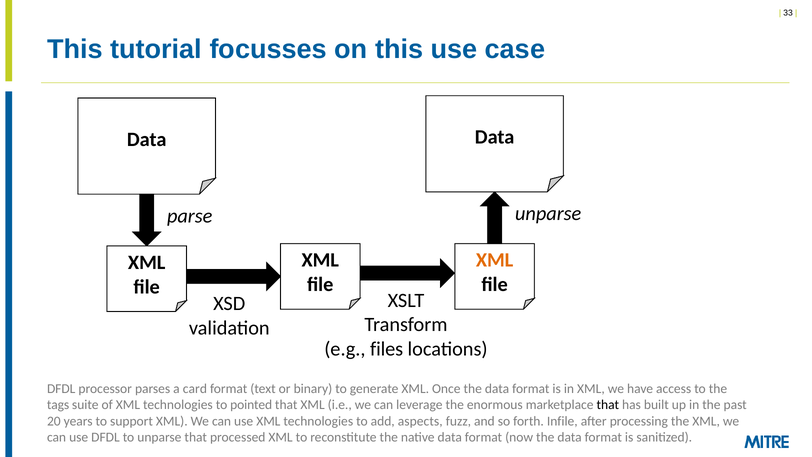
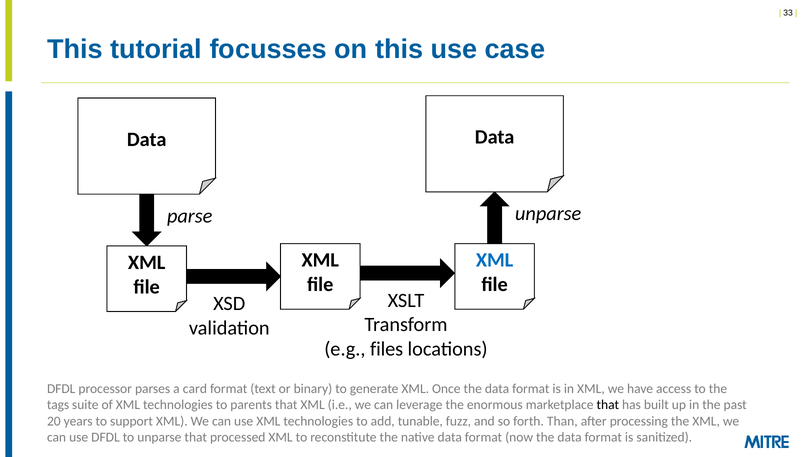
XML at (495, 260) colour: orange -> blue
pointed: pointed -> parents
aspects: aspects -> tunable
Infile: Infile -> Than
